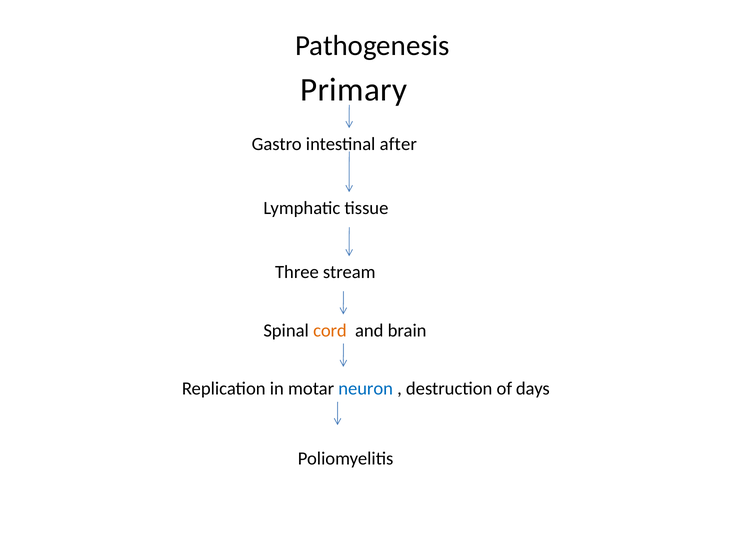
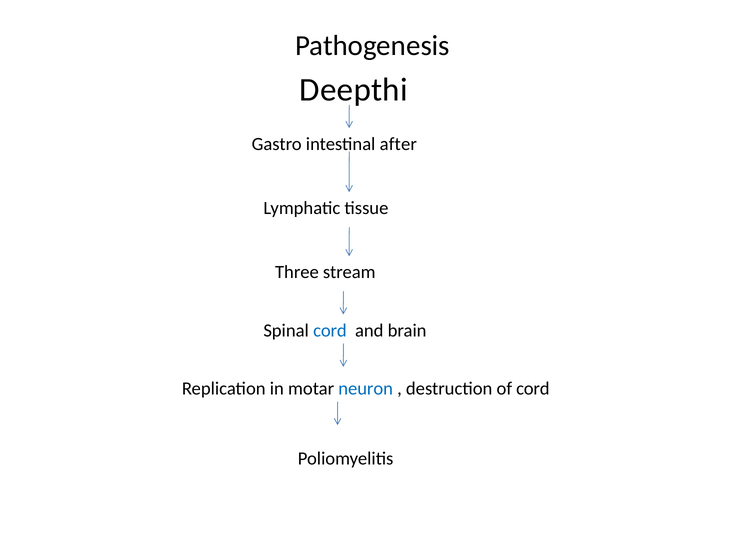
Primary: Primary -> Deepthi
cord at (330, 330) colour: orange -> blue
of days: days -> cord
